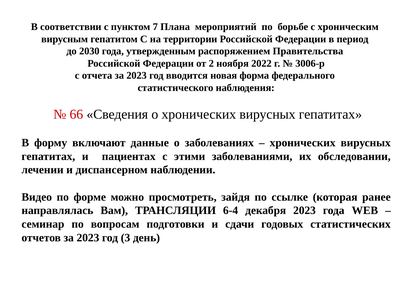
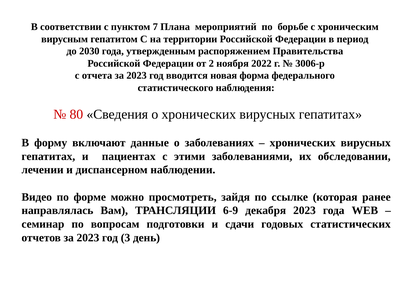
66: 66 -> 80
6-4: 6-4 -> 6-9
